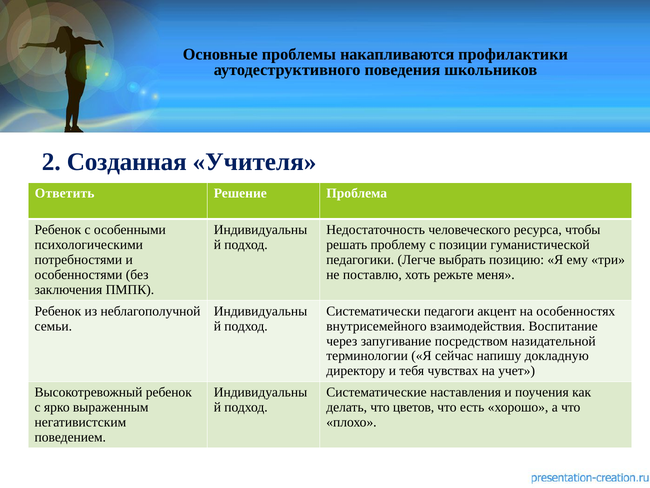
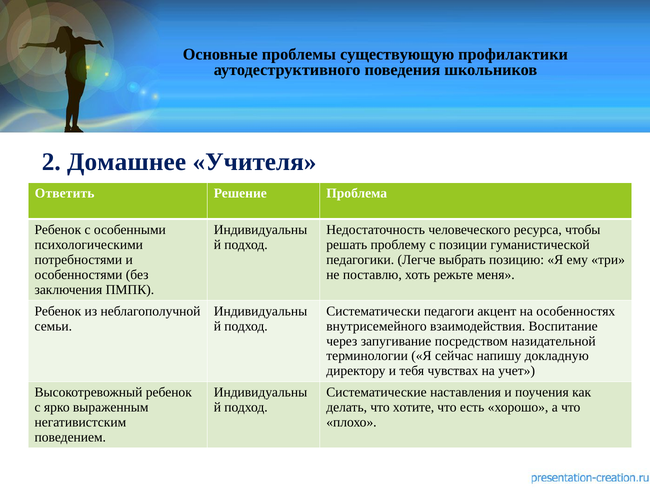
накапливаются: накапливаются -> существующую
Созданная: Созданная -> Домашнее
цветов: цветов -> хотите
